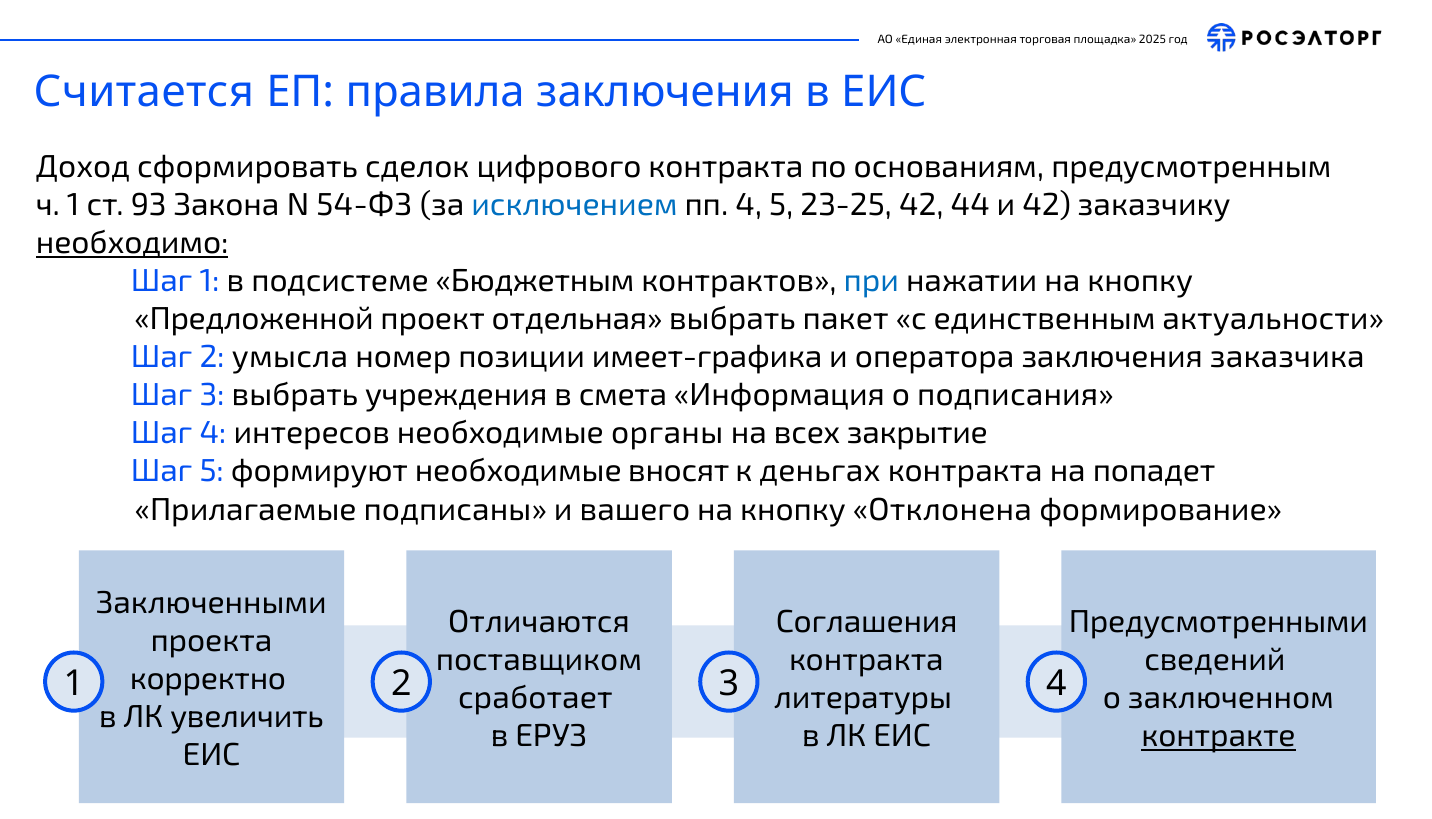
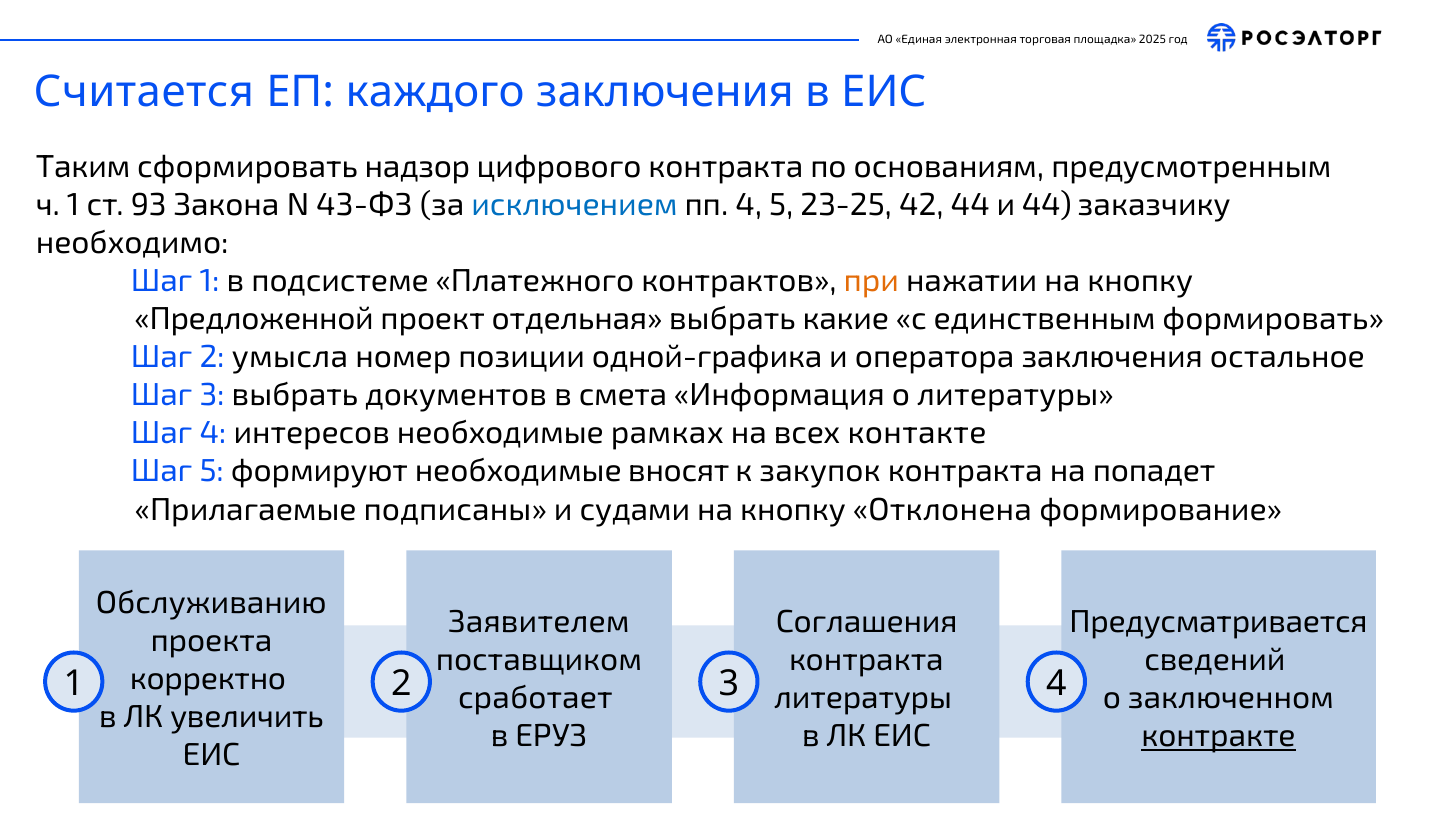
правила: правила -> каждого
Доход: Доход -> Таким
сделок: сделок -> надзор
54-ФЗ: 54-ФЗ -> 43-ФЗ
и 42: 42 -> 44
необходимо underline: present -> none
Бюджетным: Бюджетным -> Платежного
при colour: blue -> orange
пакет: пакет -> какие
актуальности: актуальности -> формировать
имеет-графика: имеет-графика -> одной-графика
заказчика: заказчика -> остальное
учреждения: учреждения -> документов
о подписания: подписания -> литературы
органы: органы -> рамках
закрытие: закрытие -> контакте
деньгах: деньгах -> закупок
вашего: вашего -> судами
Заключенными: Заключенными -> Обслуживанию
Отличаются: Отличаются -> Заявителем
Предусмотренными: Предусмотренными -> Предусматривается
